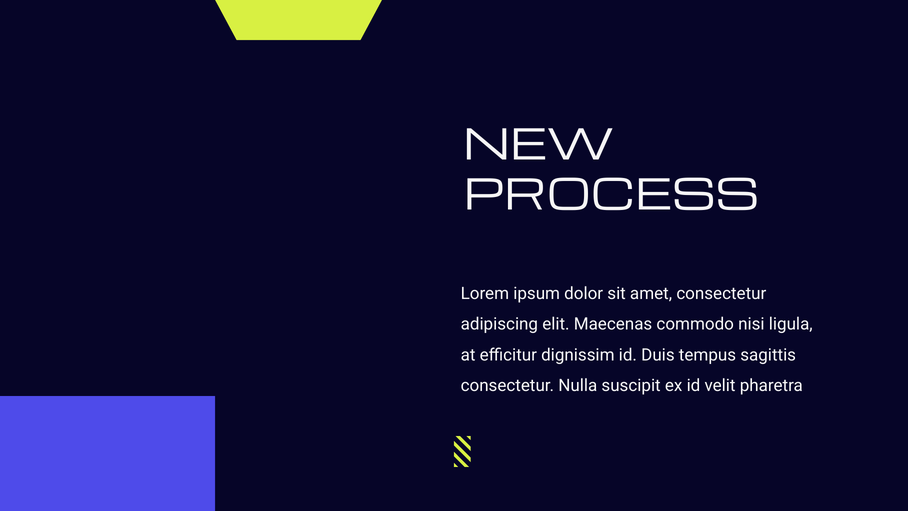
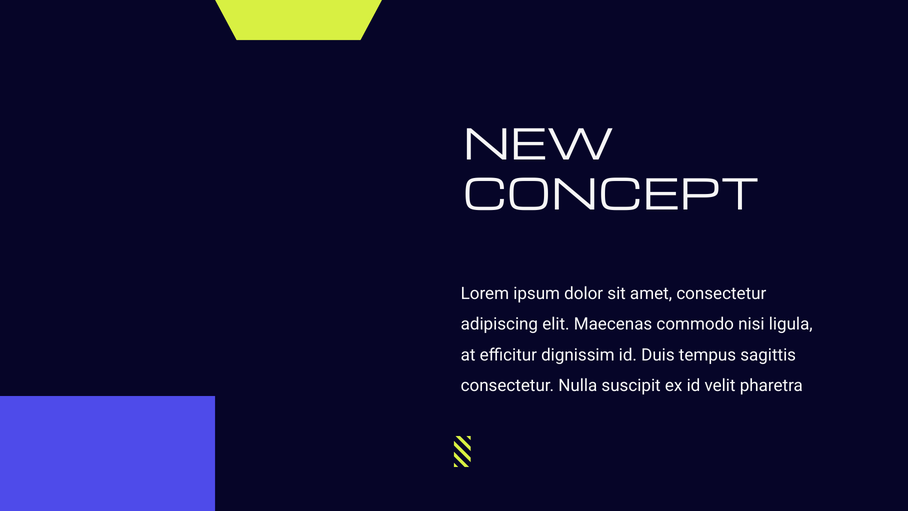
PROCESS: PROCESS -> CONCEPT
